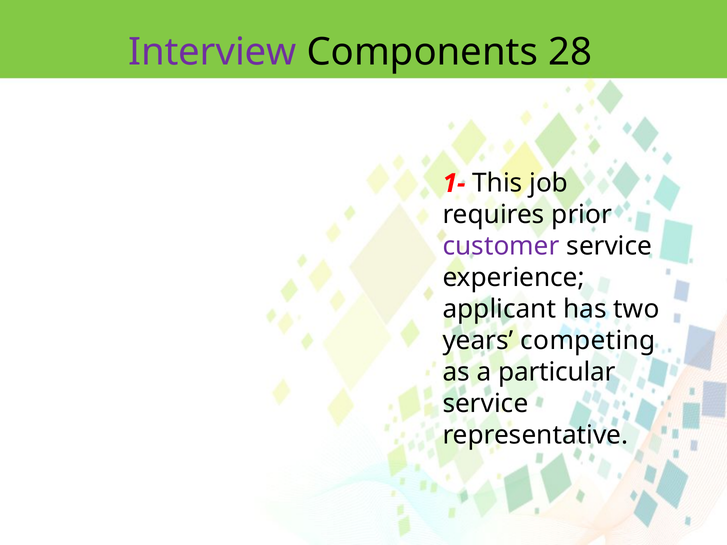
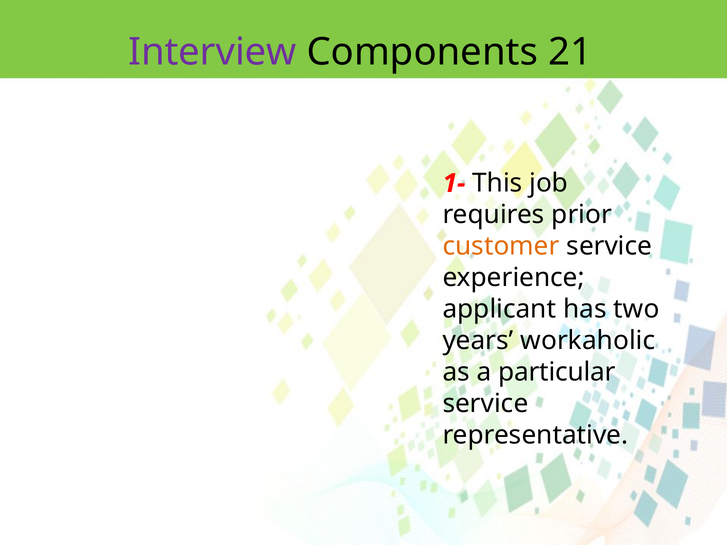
28: 28 -> 21
customer colour: purple -> orange
competing: competing -> workaholic
